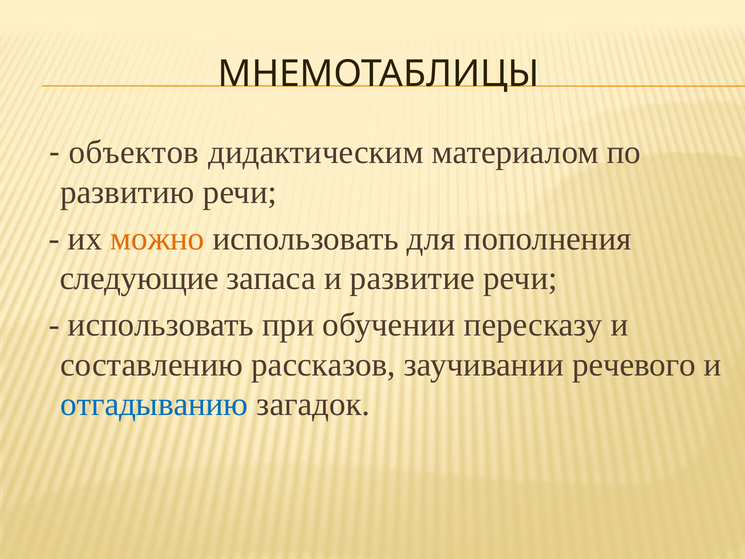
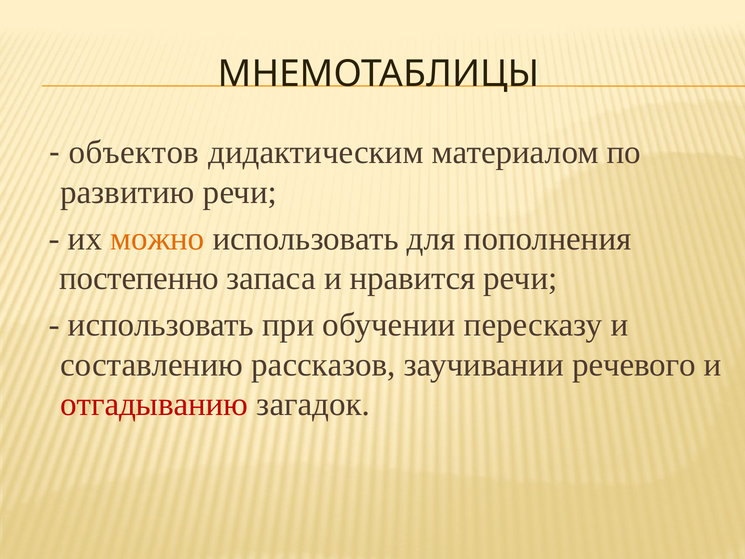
следующие: следующие -> постепенно
развитие: развитие -> нравится
отгадыванию colour: blue -> red
